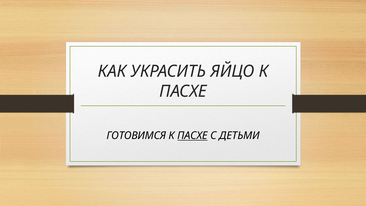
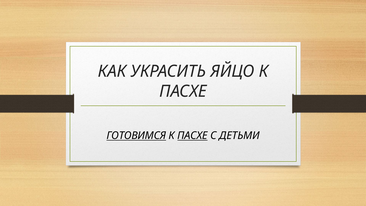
ГОТОВИМСЯ underline: none -> present
